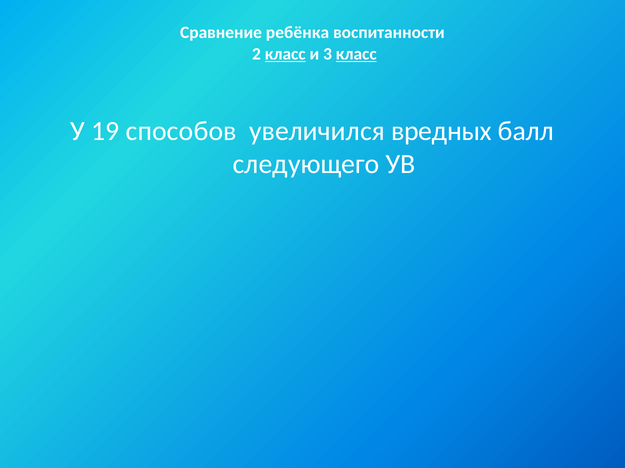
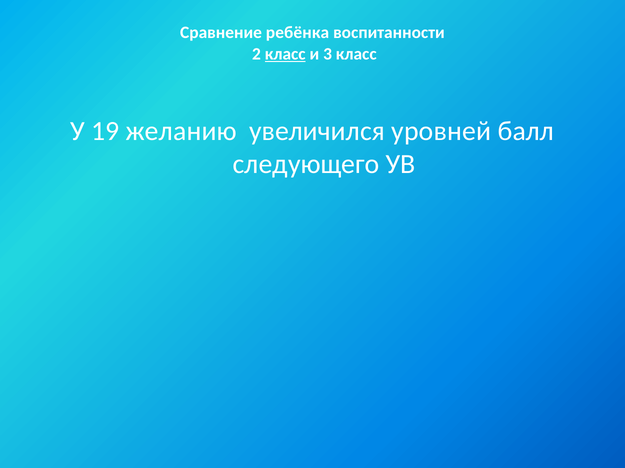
класс at (356, 54) underline: present -> none
способов: способов -> желанию
вредных: вредных -> уровней
